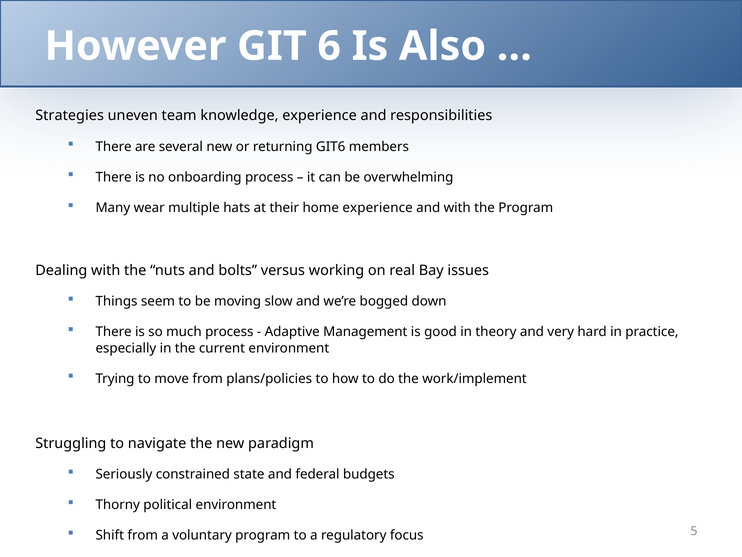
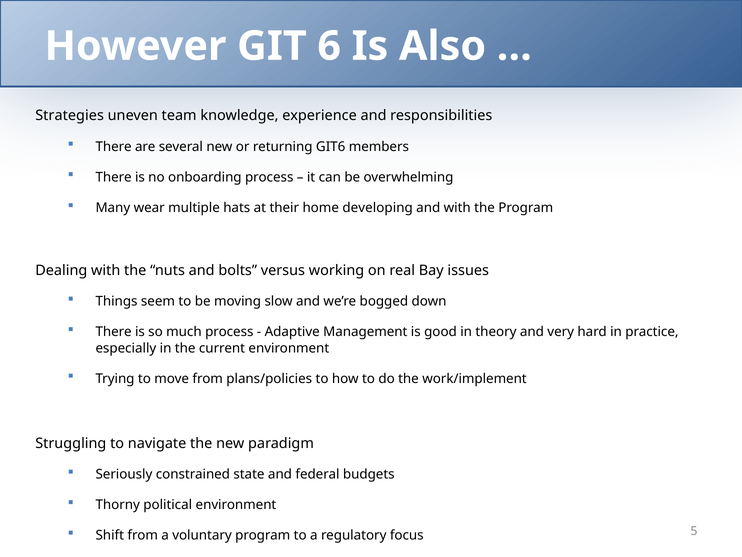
home experience: experience -> developing
